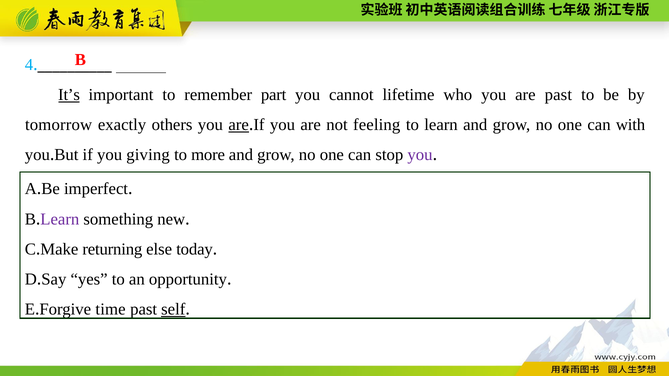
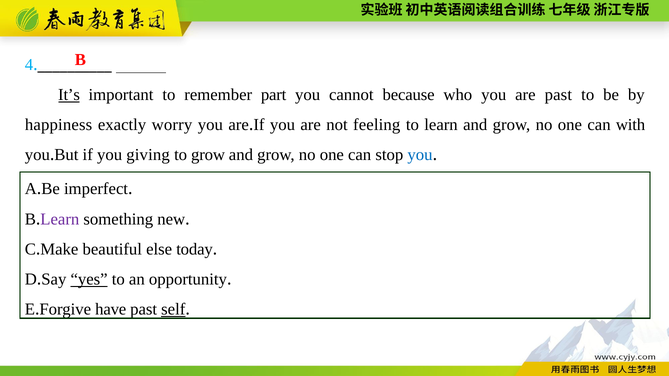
lifetime: lifetime -> because
tomorrow: tomorrow -> happiness
others: others -> worry
are at (239, 125) underline: present -> none
to more: more -> grow
you at (420, 155) colour: purple -> blue
returning: returning -> beautiful
yes underline: none -> present
time: time -> have
